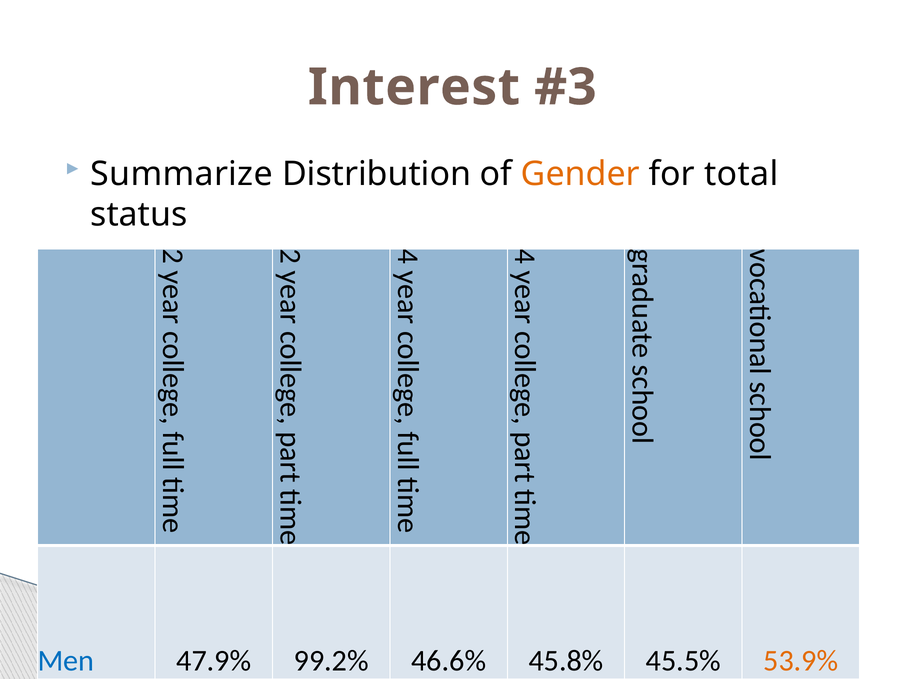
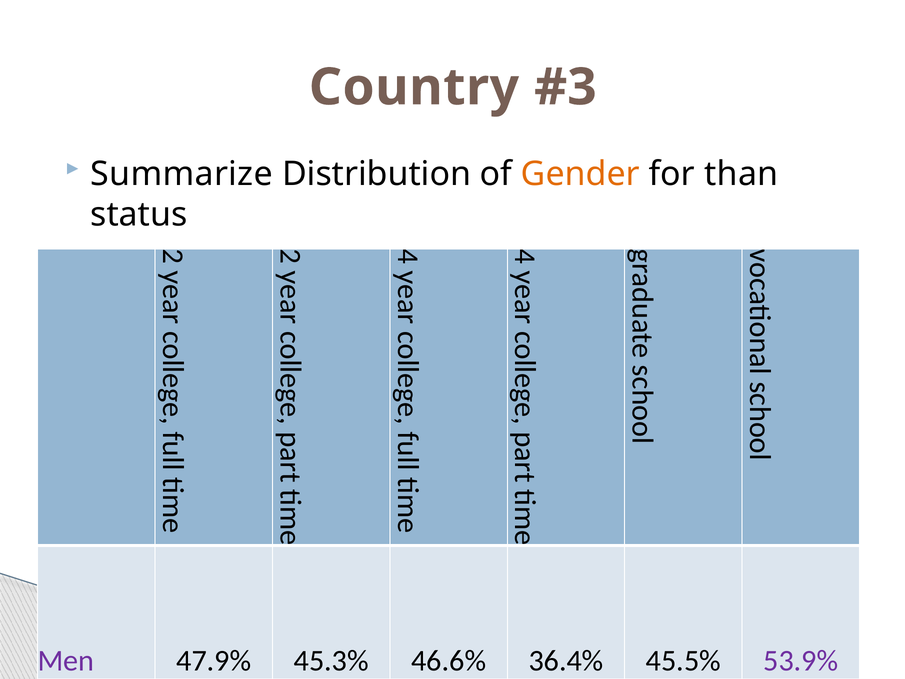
Interest: Interest -> Country
total: total -> than
Men colour: blue -> purple
99.2%: 99.2% -> 45.3%
45.8%: 45.8% -> 36.4%
53.9% colour: orange -> purple
